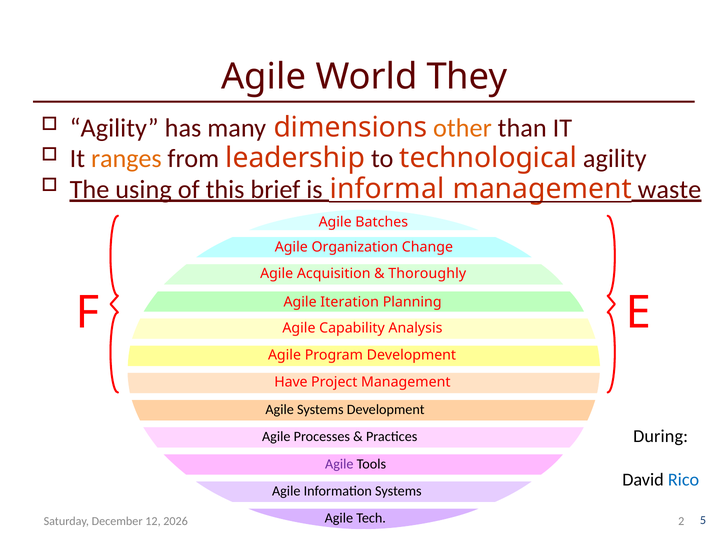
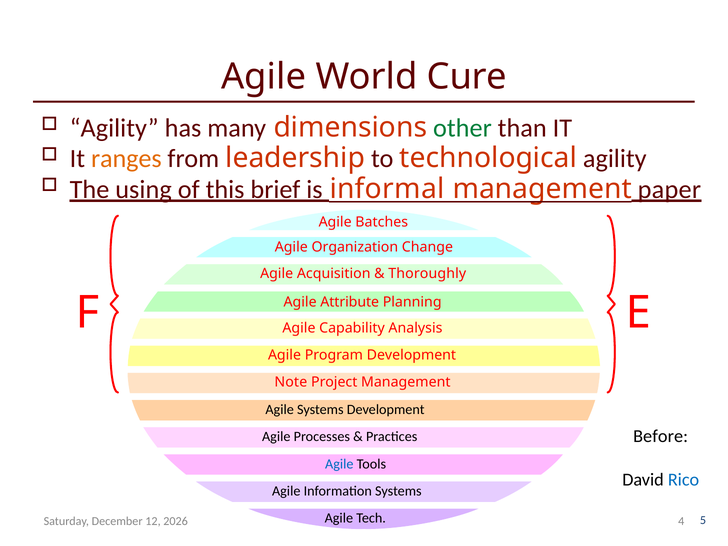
They: They -> Cure
other colour: orange -> green
waste: waste -> paper
Iteration: Iteration -> Attribute
Have: Have -> Note
During: During -> Before
Agile at (339, 464) colour: purple -> blue
2: 2 -> 4
